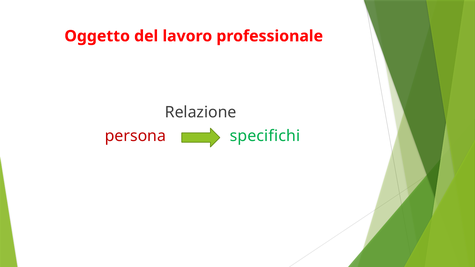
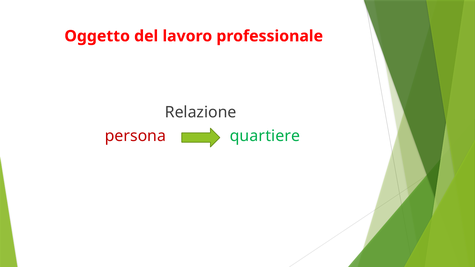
specifichi: specifichi -> quartiere
